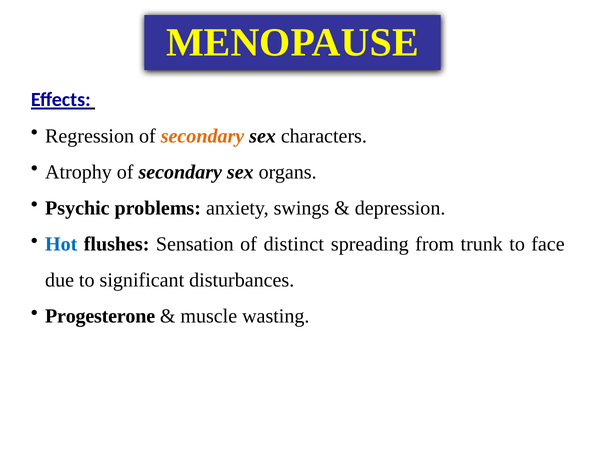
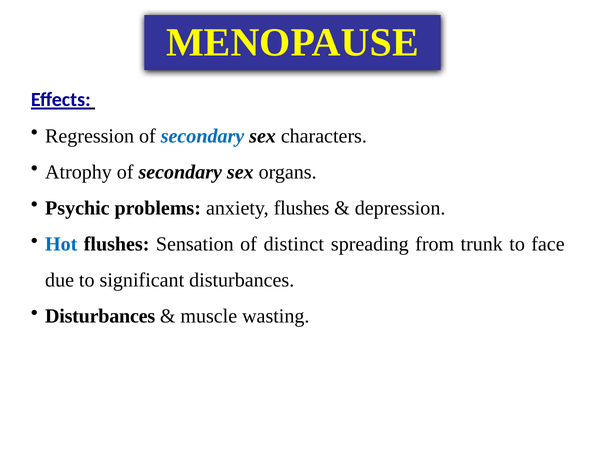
secondary at (203, 136) colour: orange -> blue
anxiety swings: swings -> flushes
Progesterone at (100, 316): Progesterone -> Disturbances
